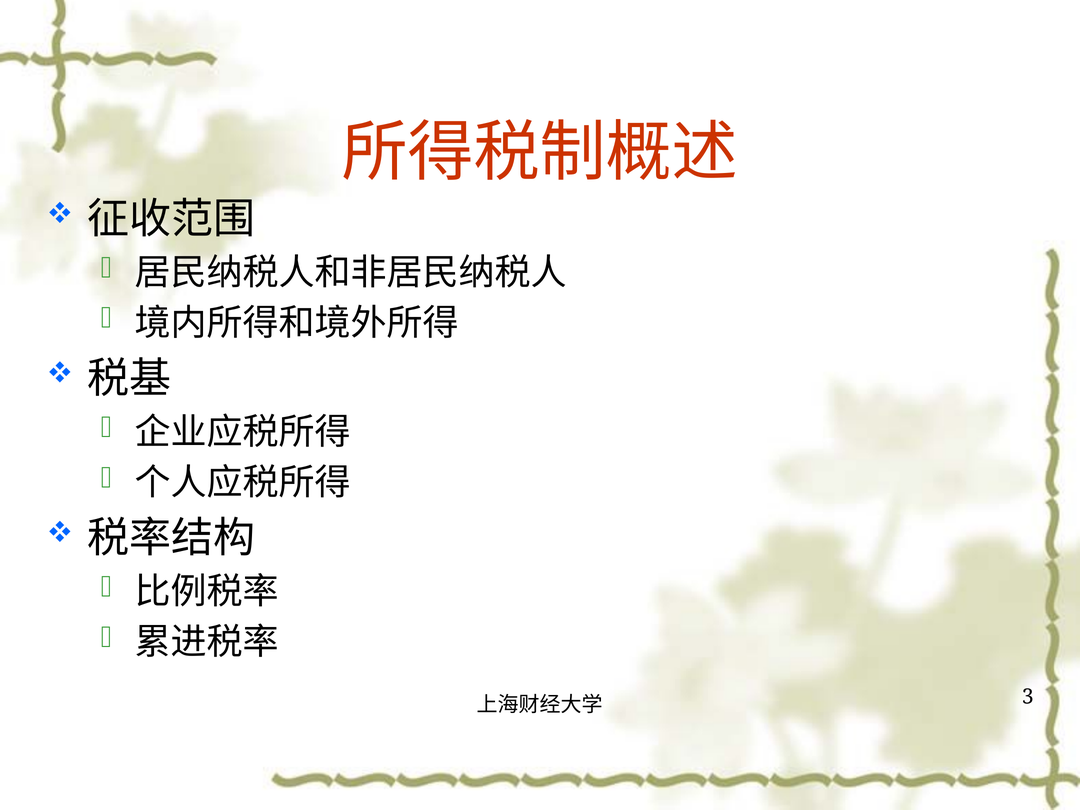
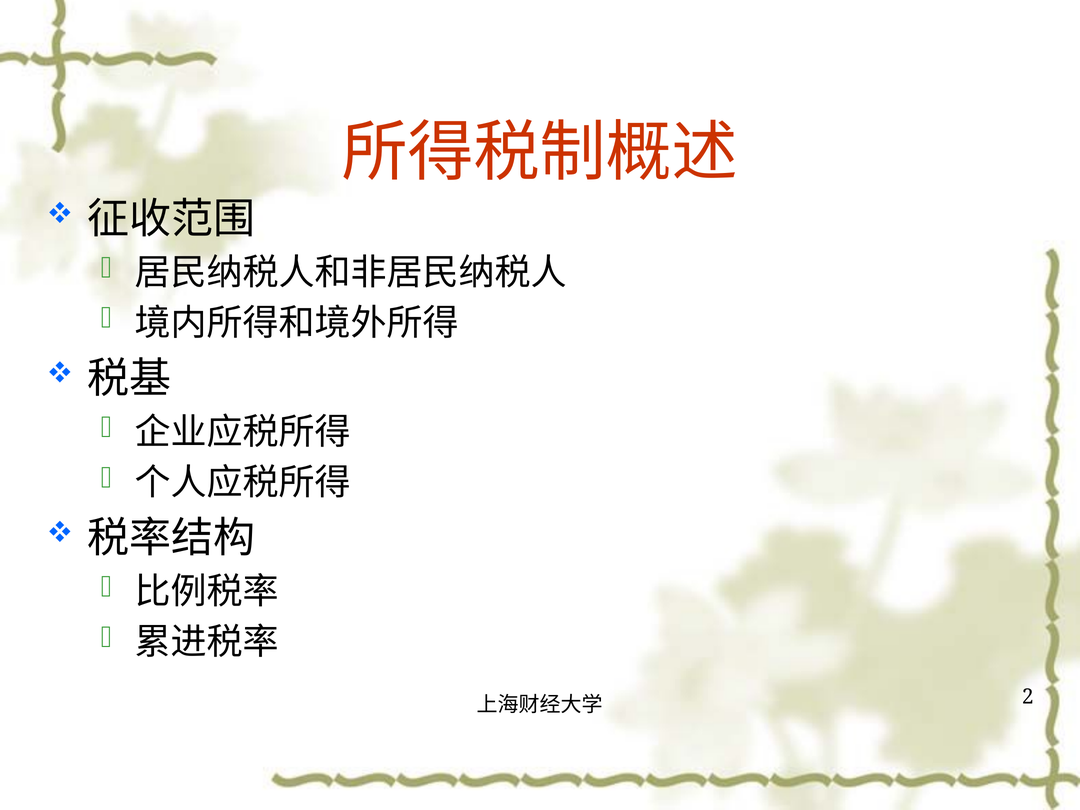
3: 3 -> 2
